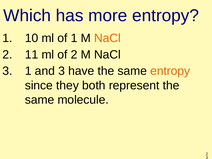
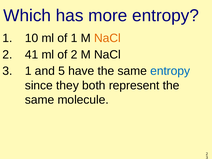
11: 11 -> 41
and 3: 3 -> 5
entropy at (170, 71) colour: orange -> blue
